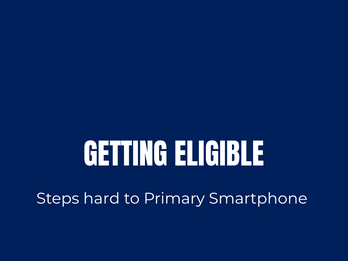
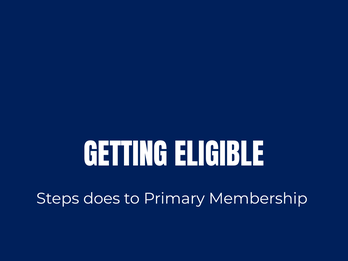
hard: hard -> does
Smartphone: Smartphone -> Membership
